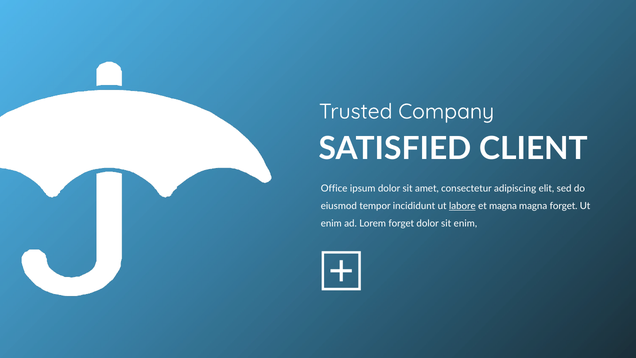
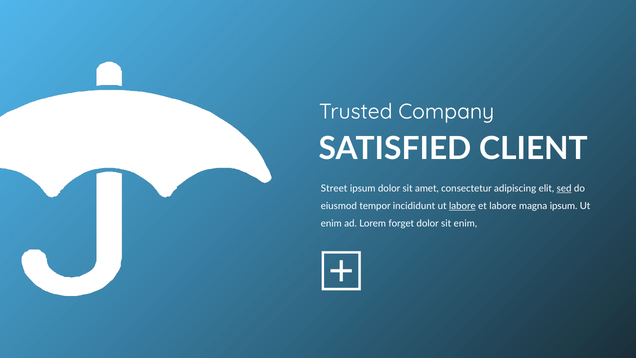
Office: Office -> Street
sed underline: none -> present
et magna: magna -> labore
magna forget: forget -> ipsum
